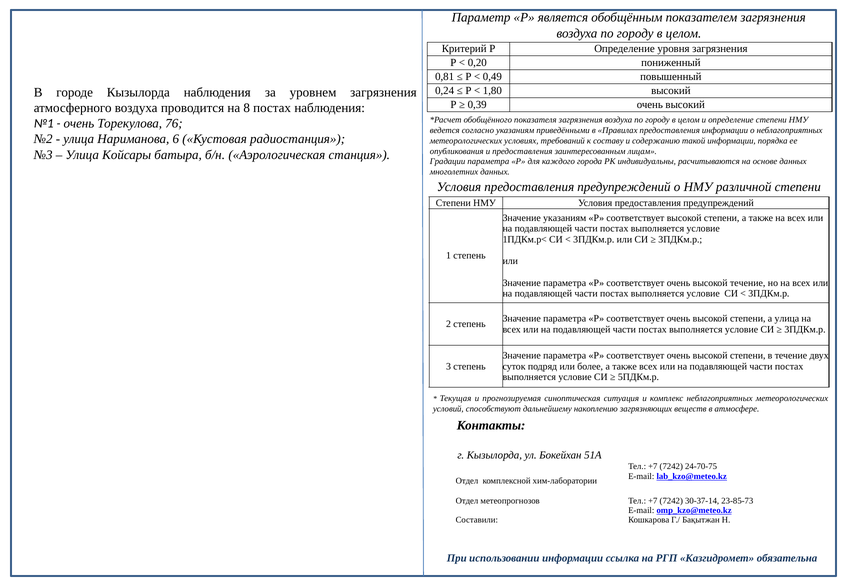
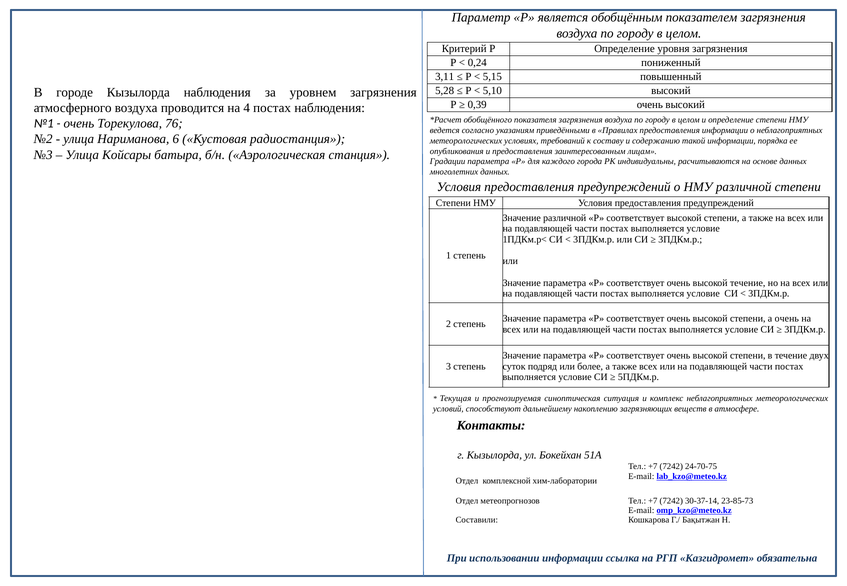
0,20: 0,20 -> 0,24
0,81: 0,81 -> 3,11
0,49: 0,49 -> 5,15
0,24: 0,24 -> 5,28
1,80: 1,80 -> 5,10
8: 8 -> 4
Значение указаниям: указаниям -> различной
а улица: улица -> очень
